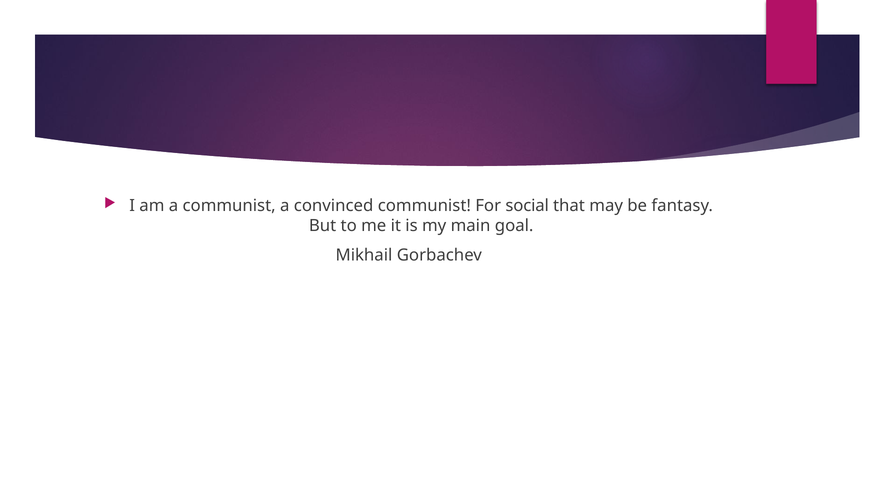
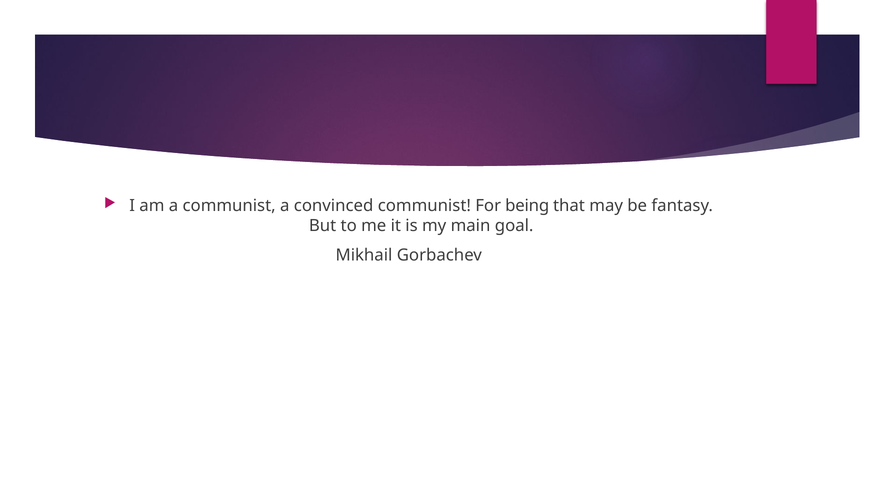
social: social -> being
